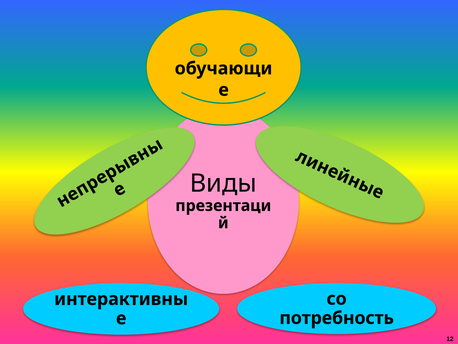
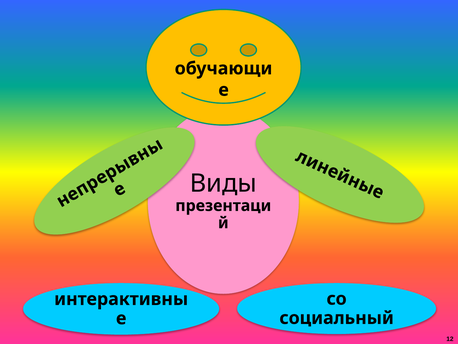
потребность: потребность -> социальный
